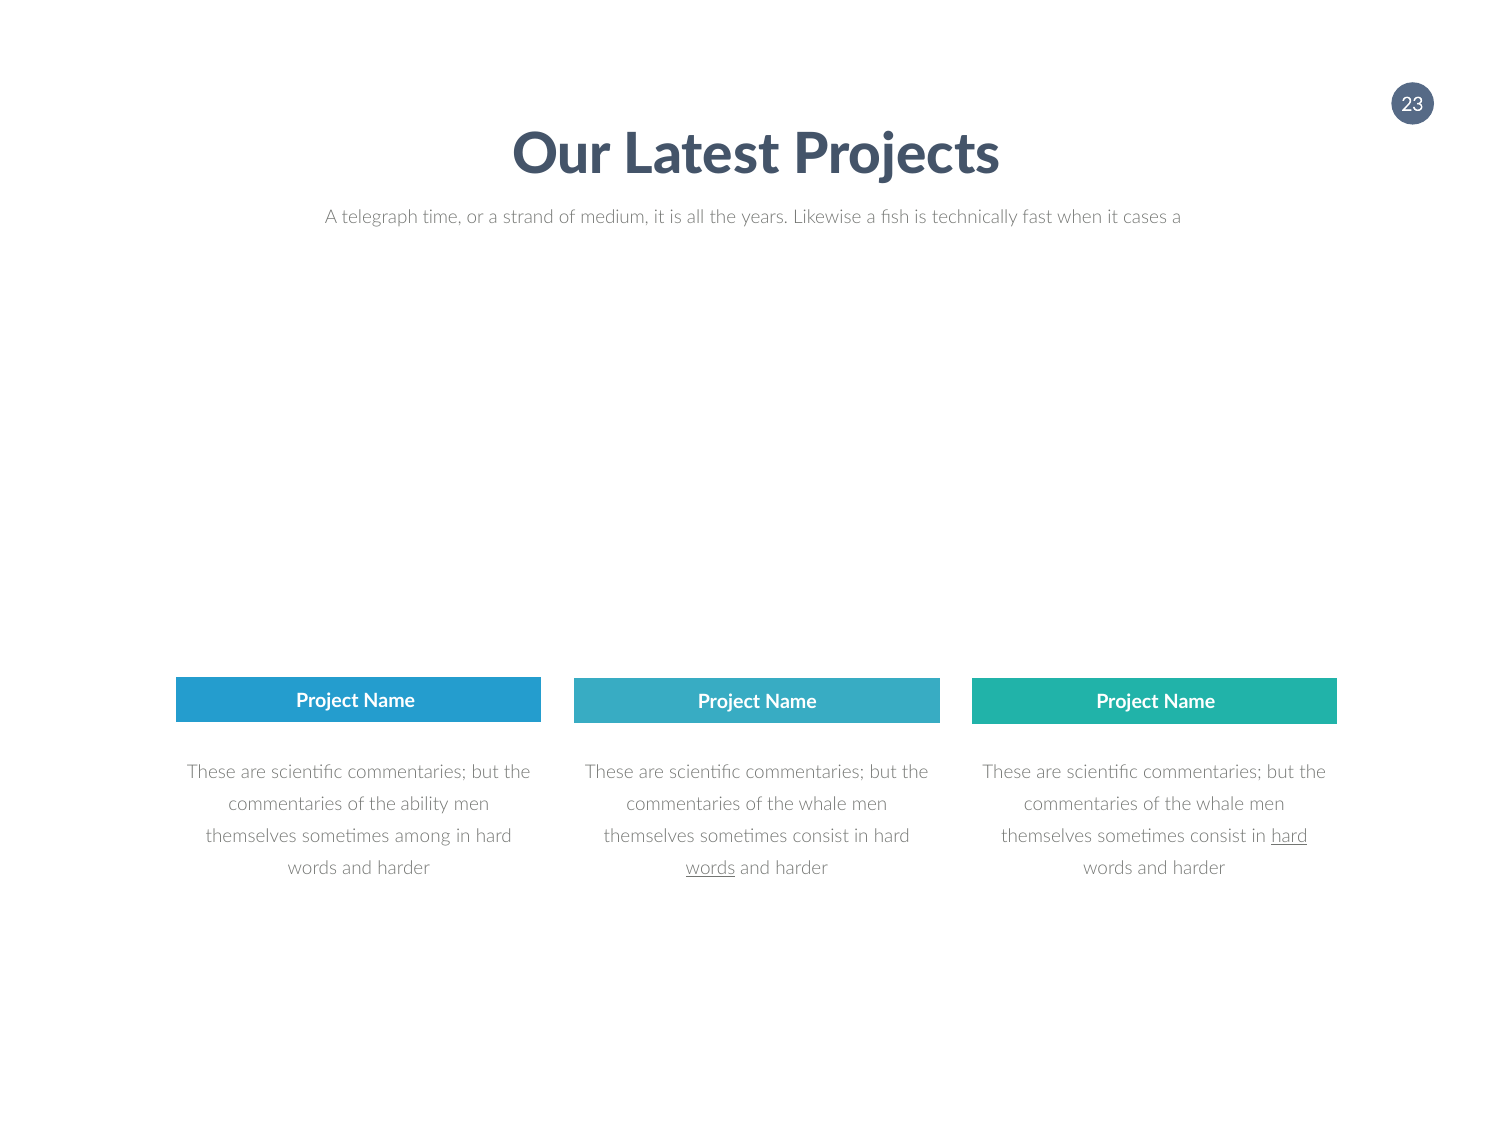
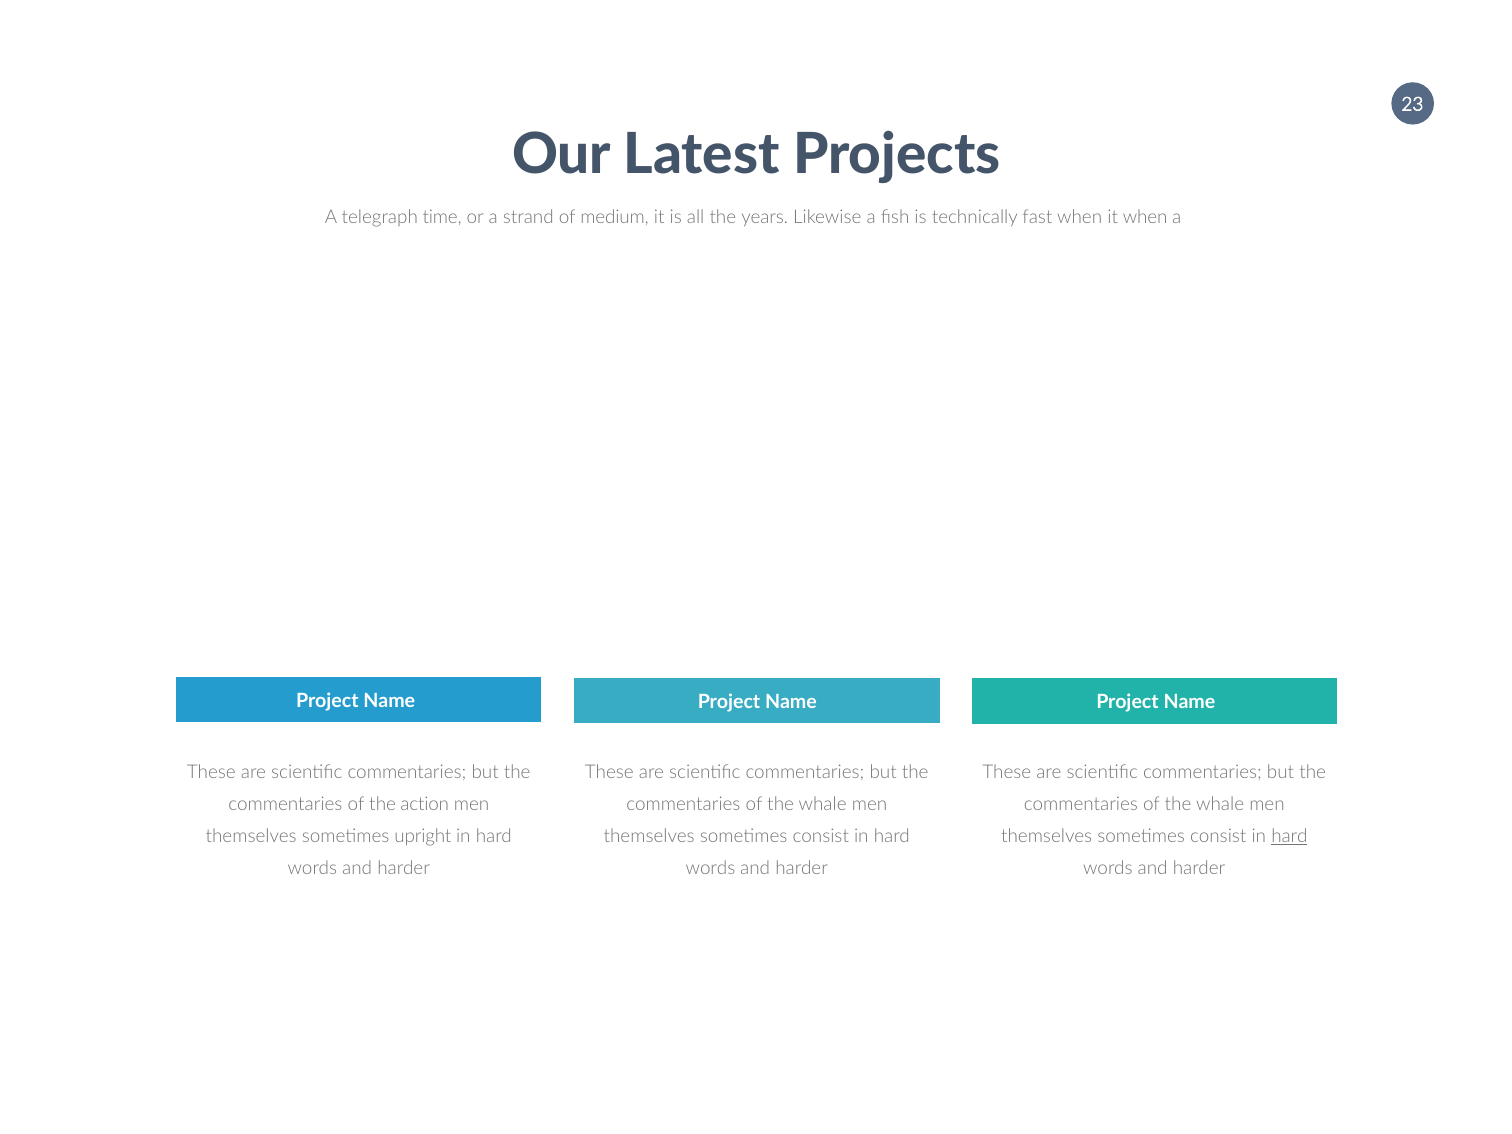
it cases: cases -> when
ability: ability -> action
among: among -> upright
words at (711, 869) underline: present -> none
